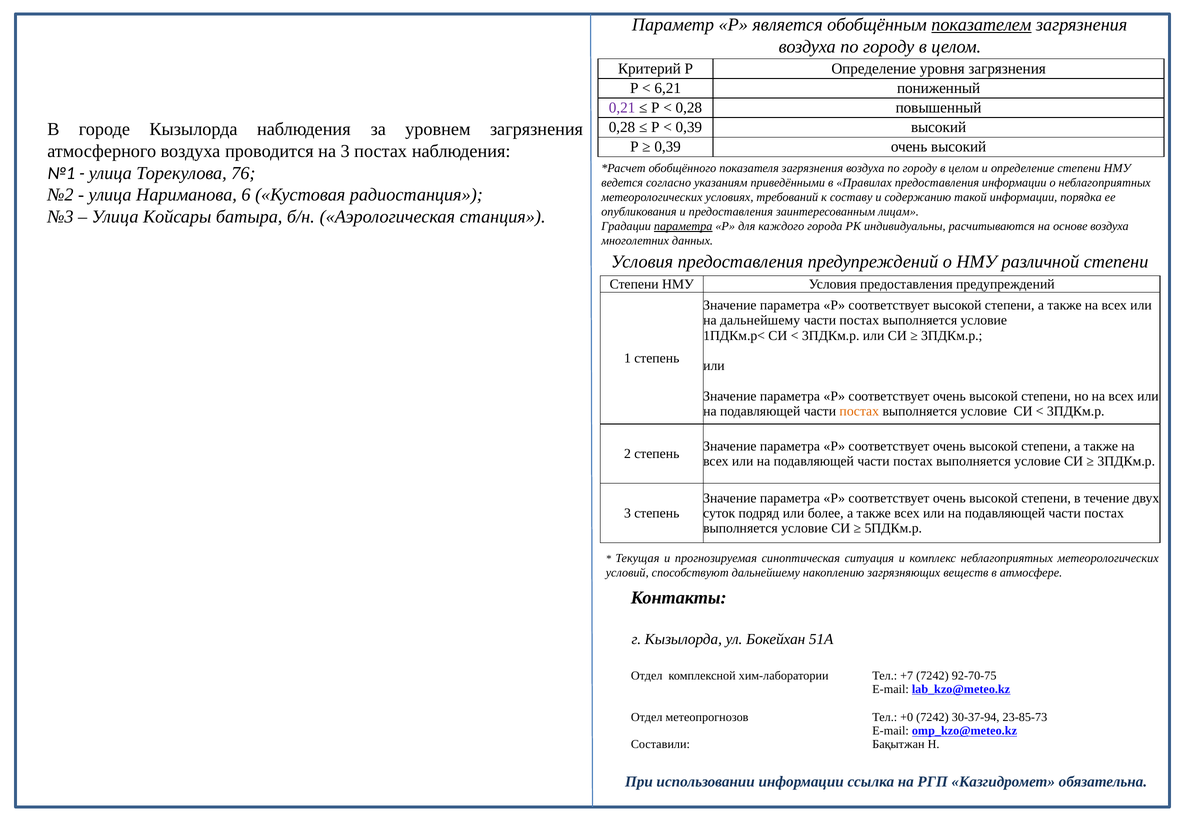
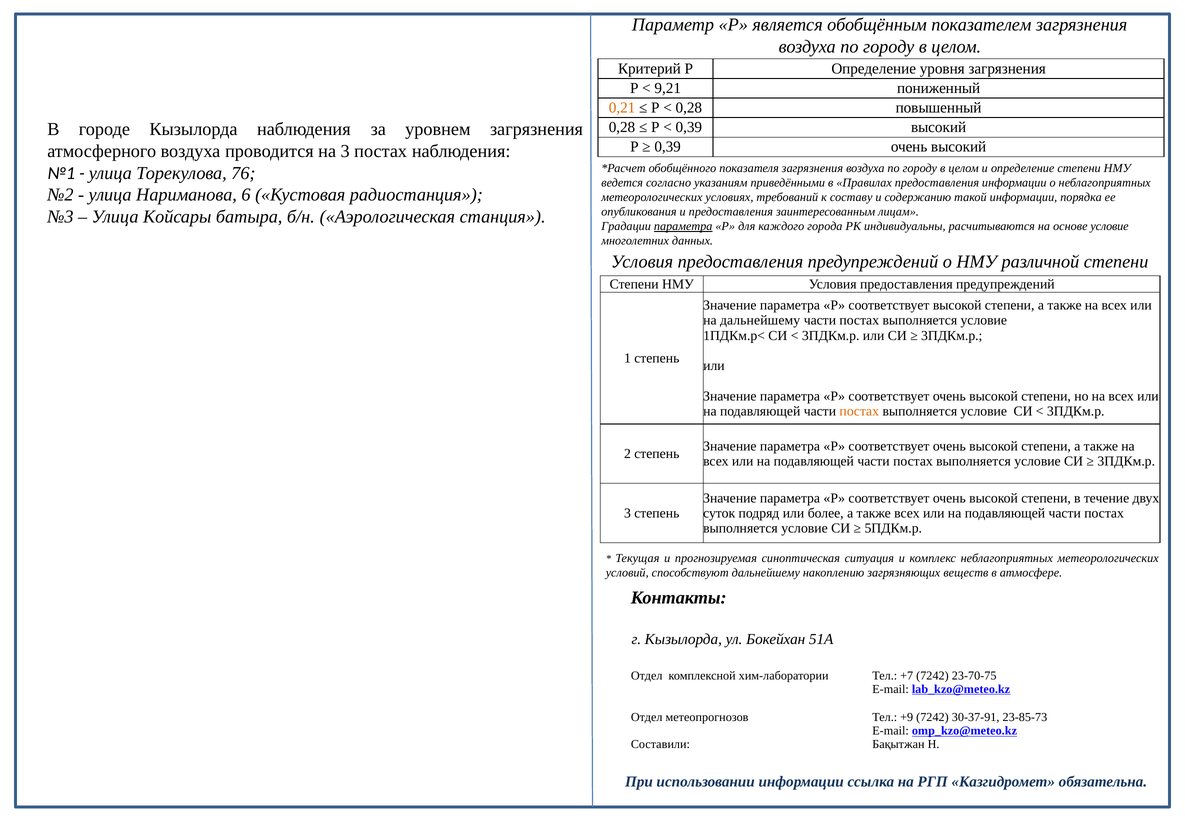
показателем underline: present -> none
6,21: 6,21 -> 9,21
0,21 colour: purple -> orange
основе воздуха: воздуха -> условие
92-70-75: 92-70-75 -> 23-70-75
+0: +0 -> +9
30-37-94: 30-37-94 -> 30-37-91
